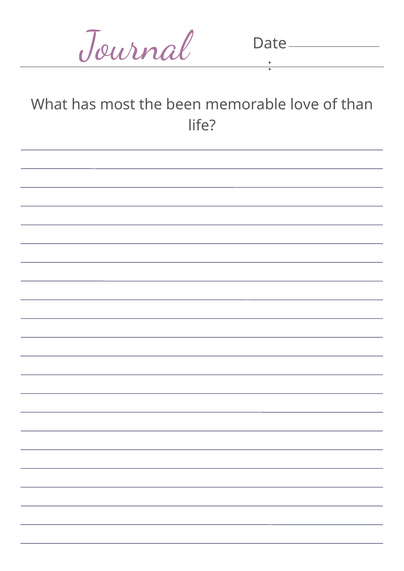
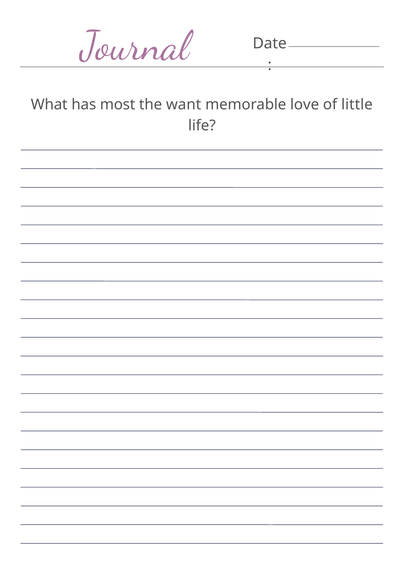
been: been -> want
than: than -> little
